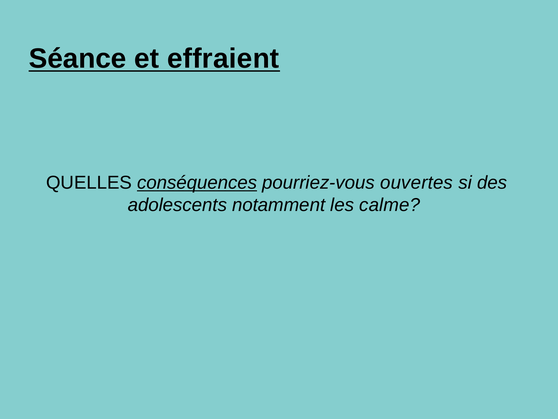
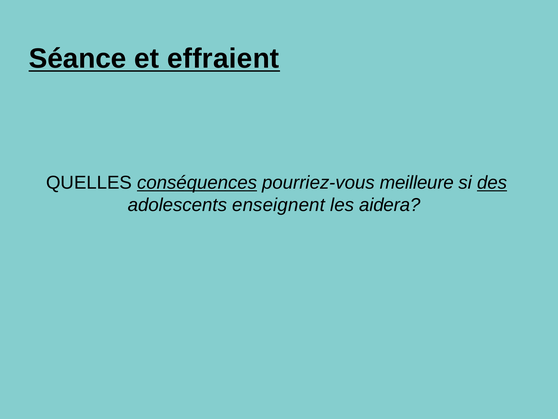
ouvertes: ouvertes -> meilleure
des underline: none -> present
notamment: notamment -> enseignent
calme: calme -> aidera
